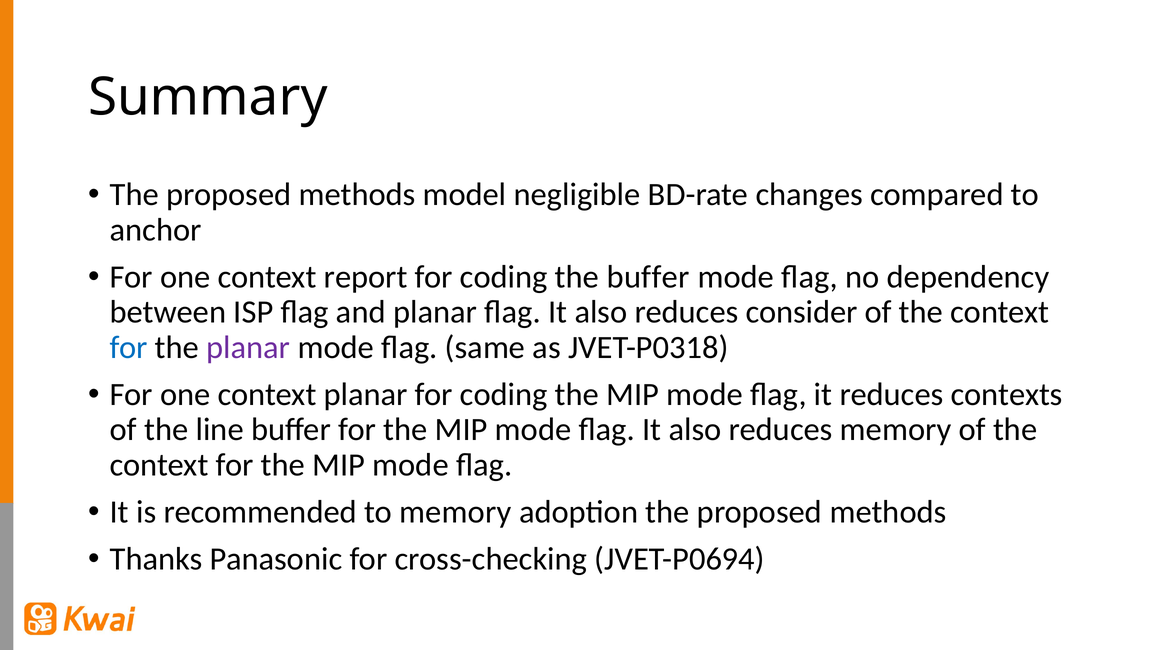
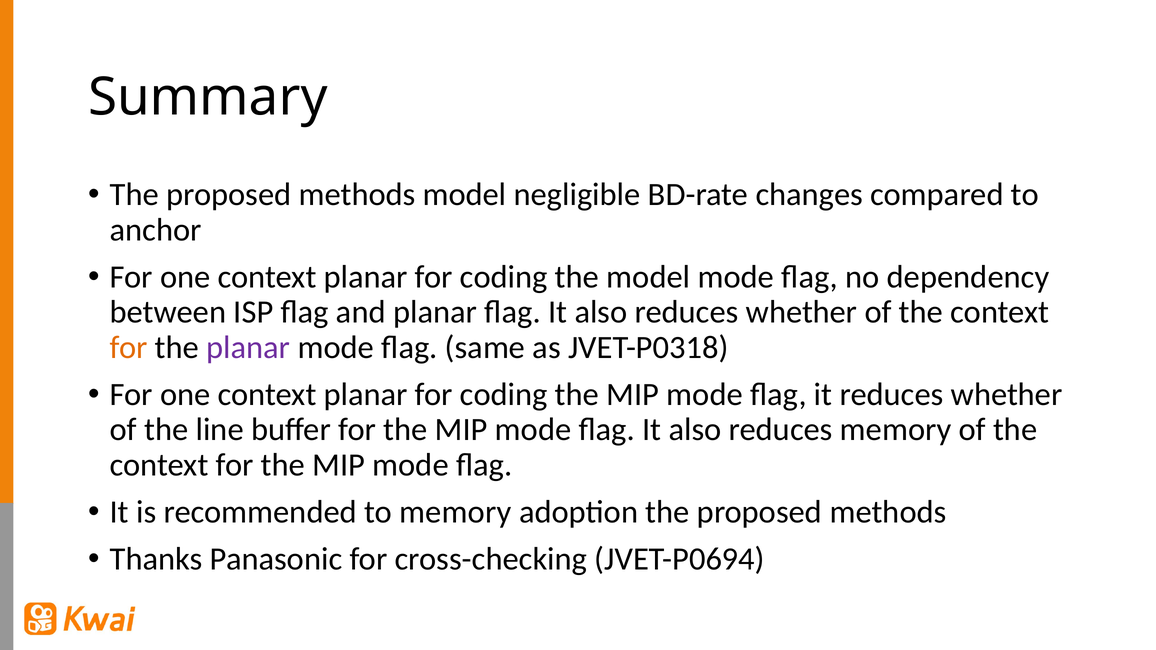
report at (366, 277): report -> planar
the buffer: buffer -> model
also reduces consider: consider -> whether
for at (129, 347) colour: blue -> orange
it reduces contexts: contexts -> whether
